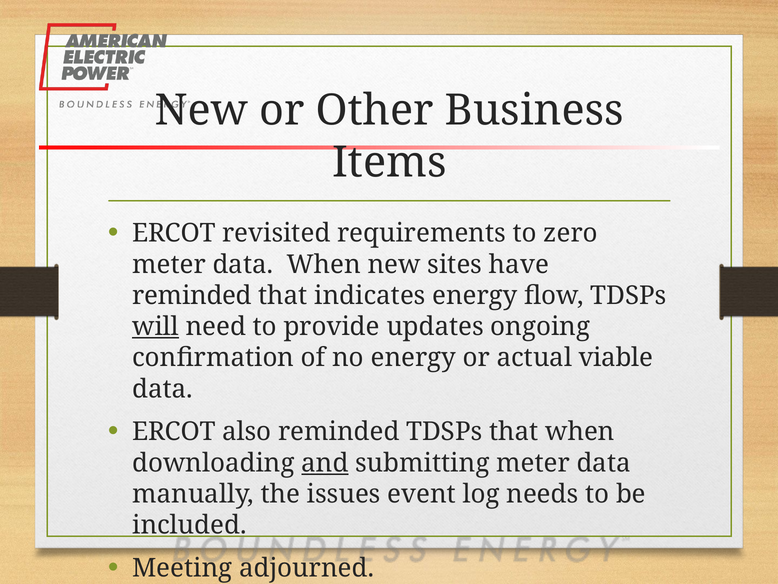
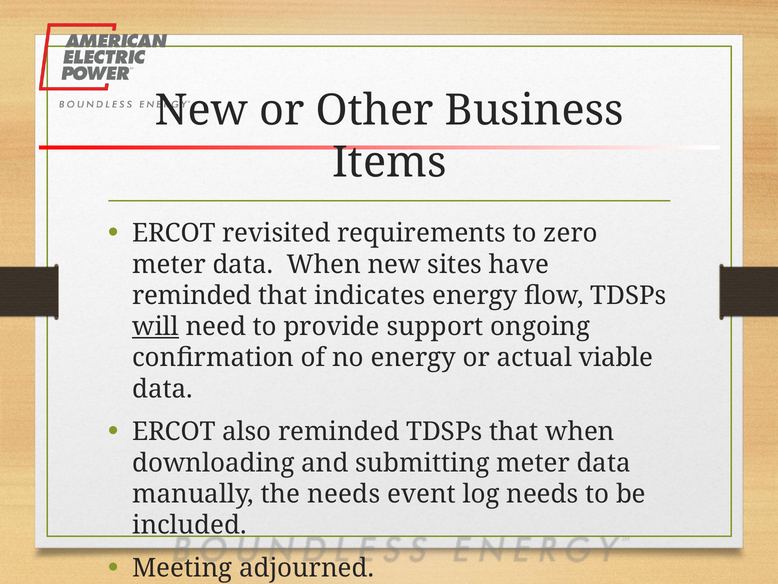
updates: updates -> support
and underline: present -> none
the issues: issues -> needs
